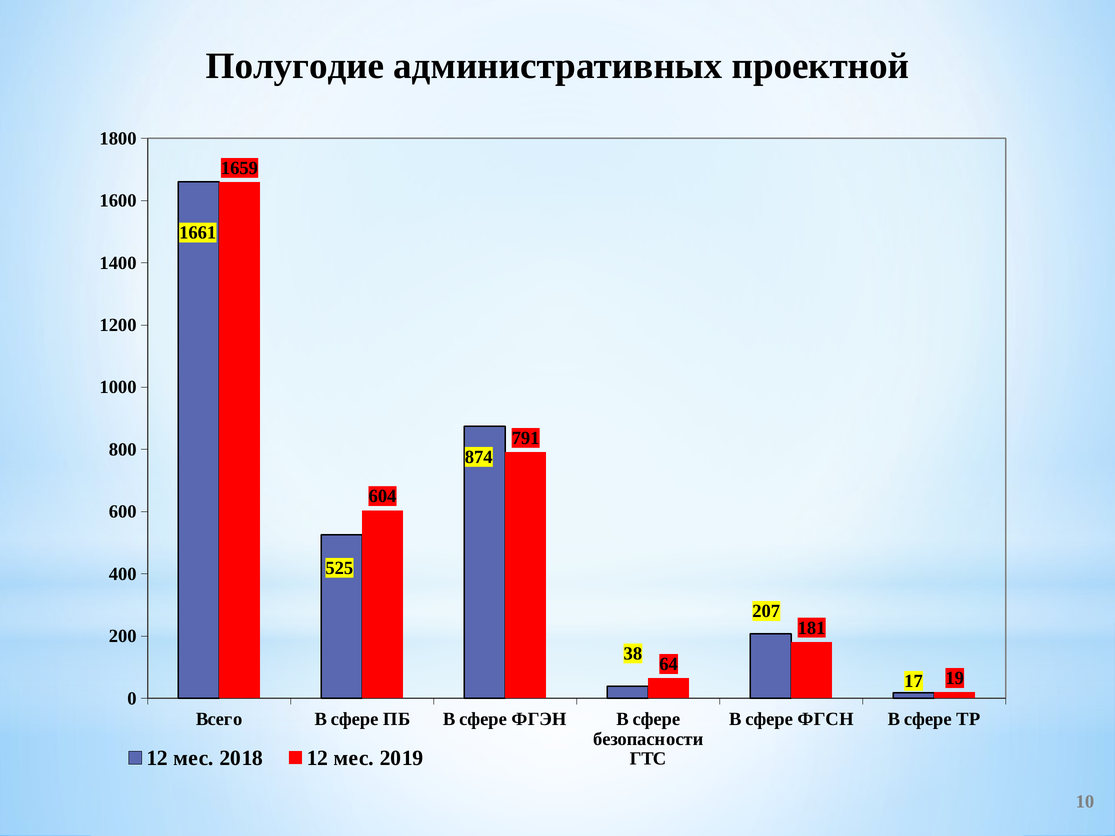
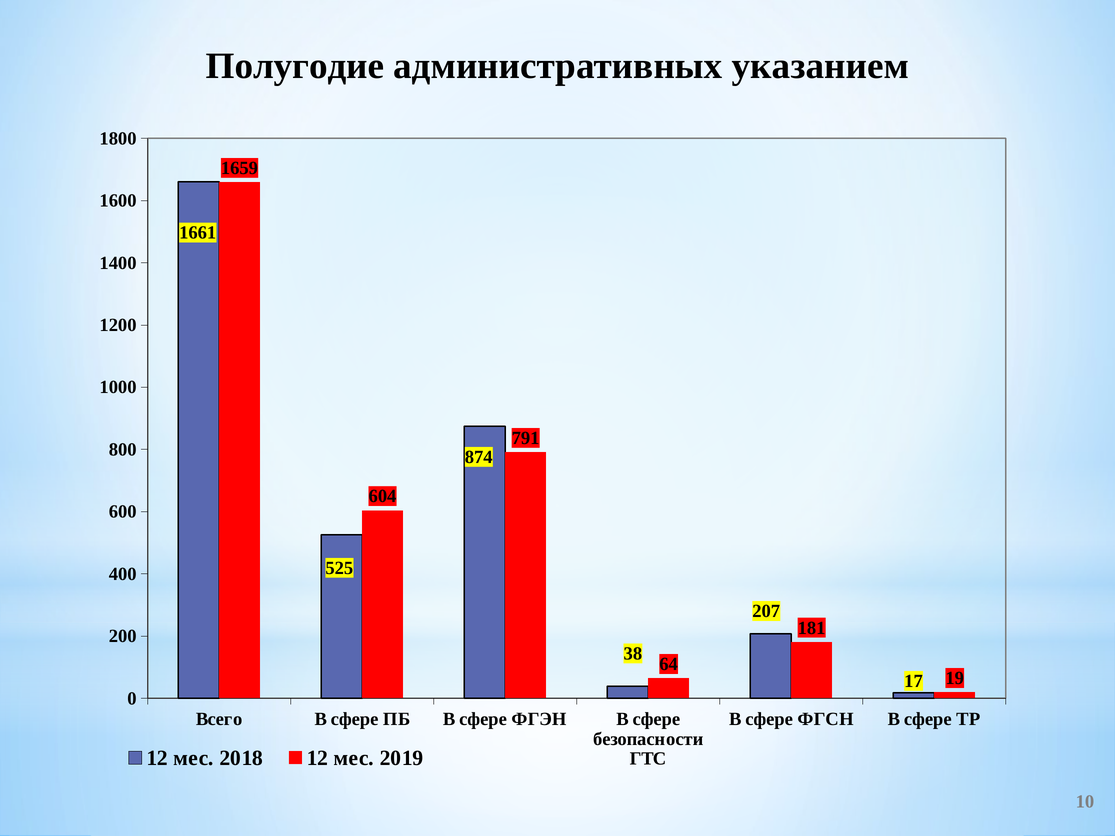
проектной: проектной -> указанием
